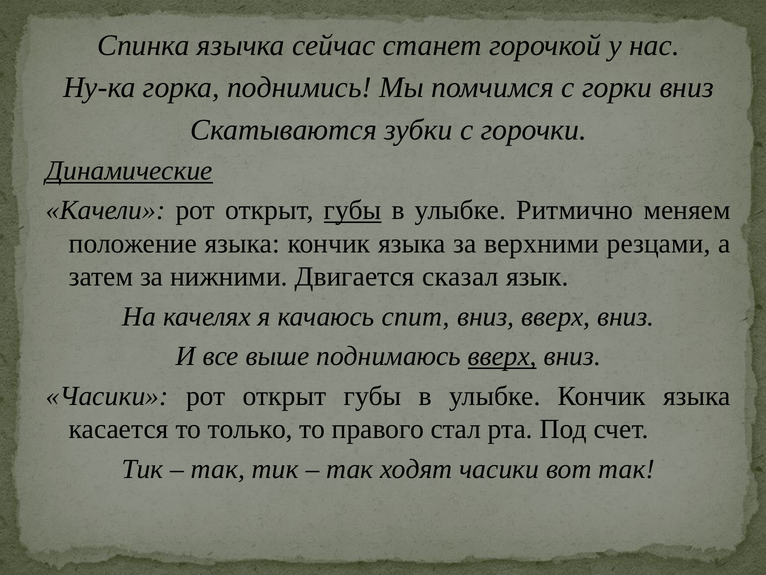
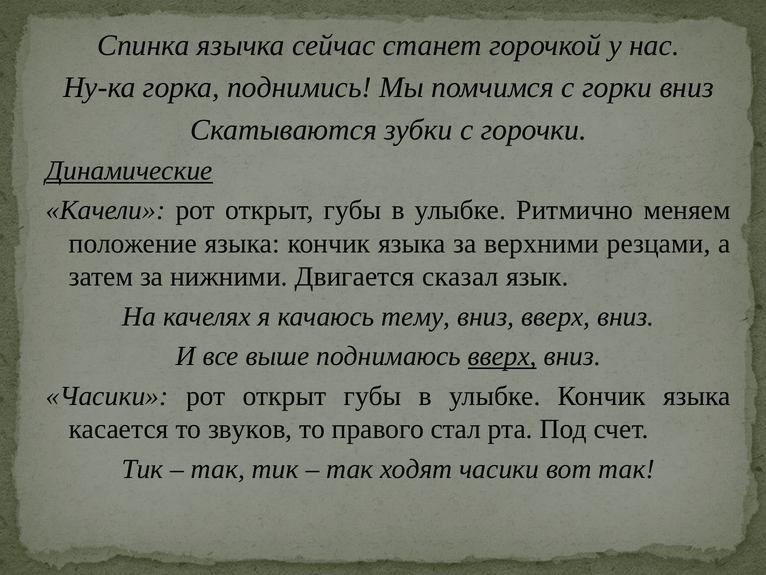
губы at (353, 210) underline: present -> none
спит: спит -> тему
только: только -> звуков
